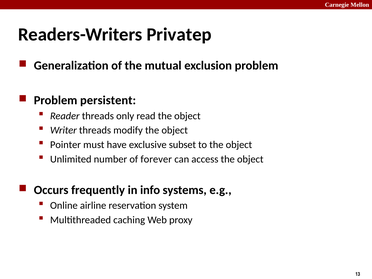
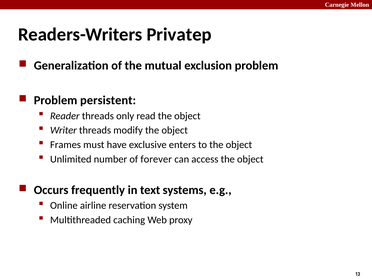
Pointer: Pointer -> Frames
subset: subset -> enters
info: info -> text
